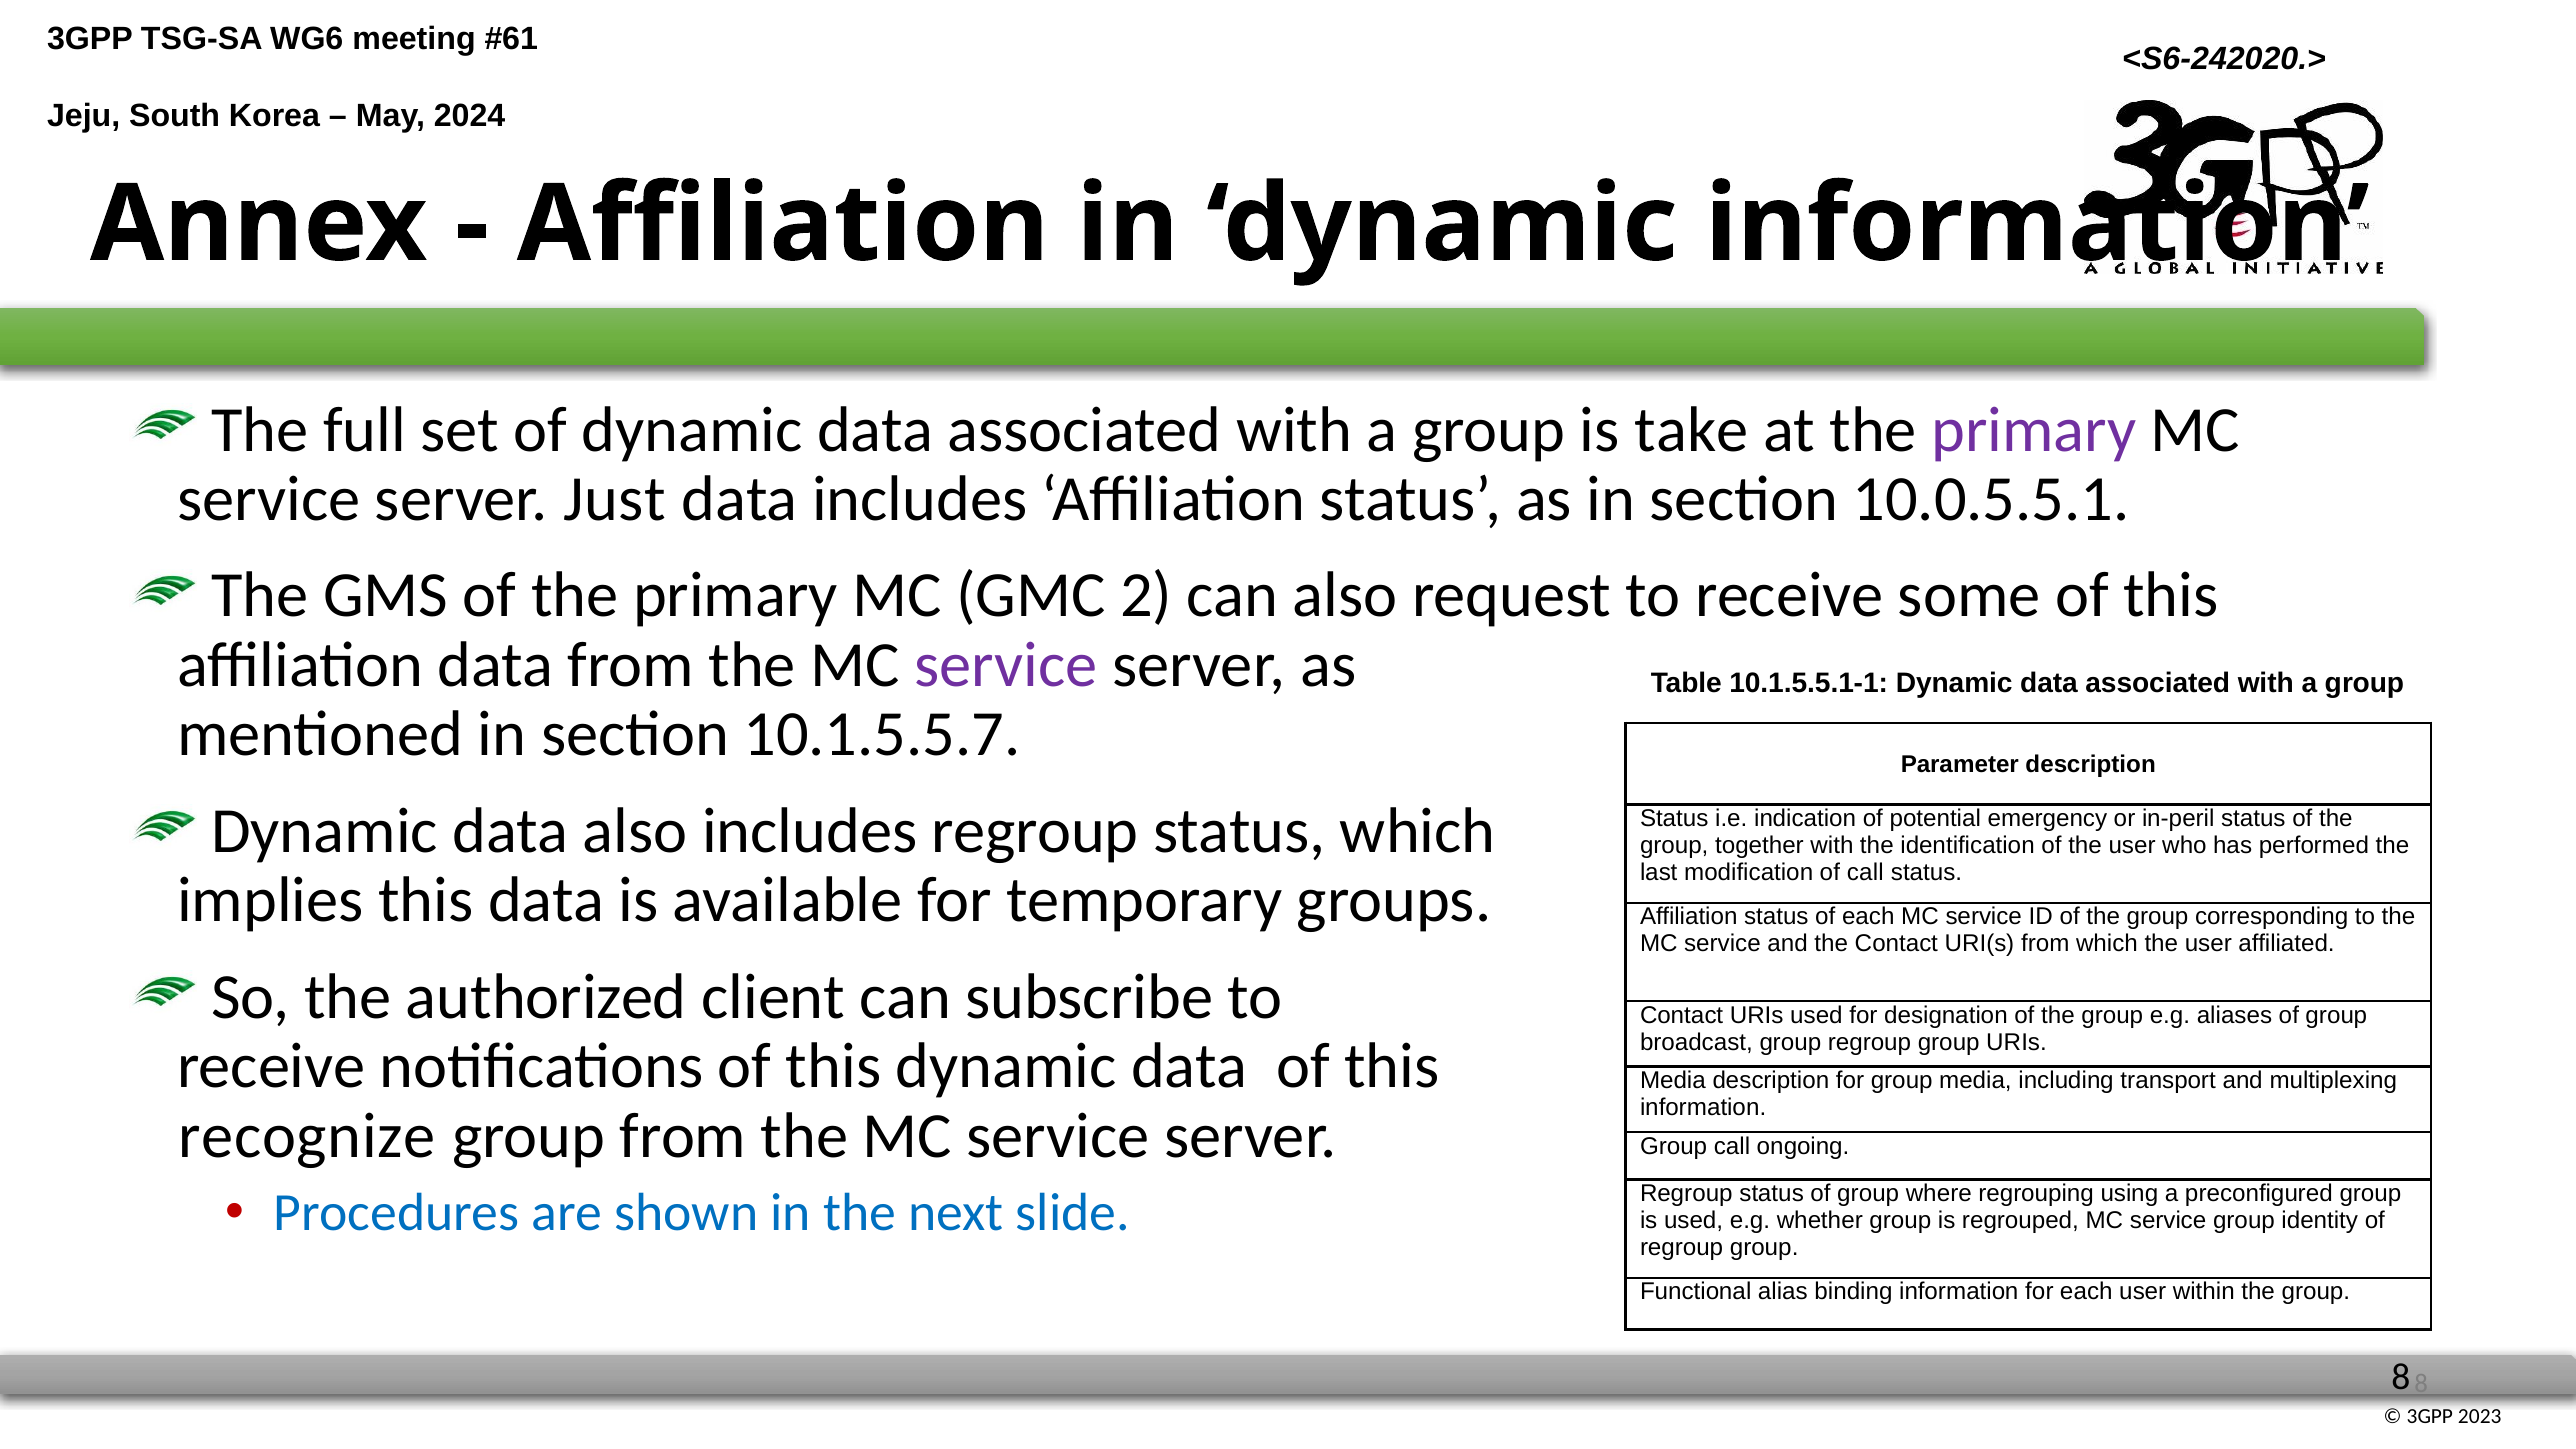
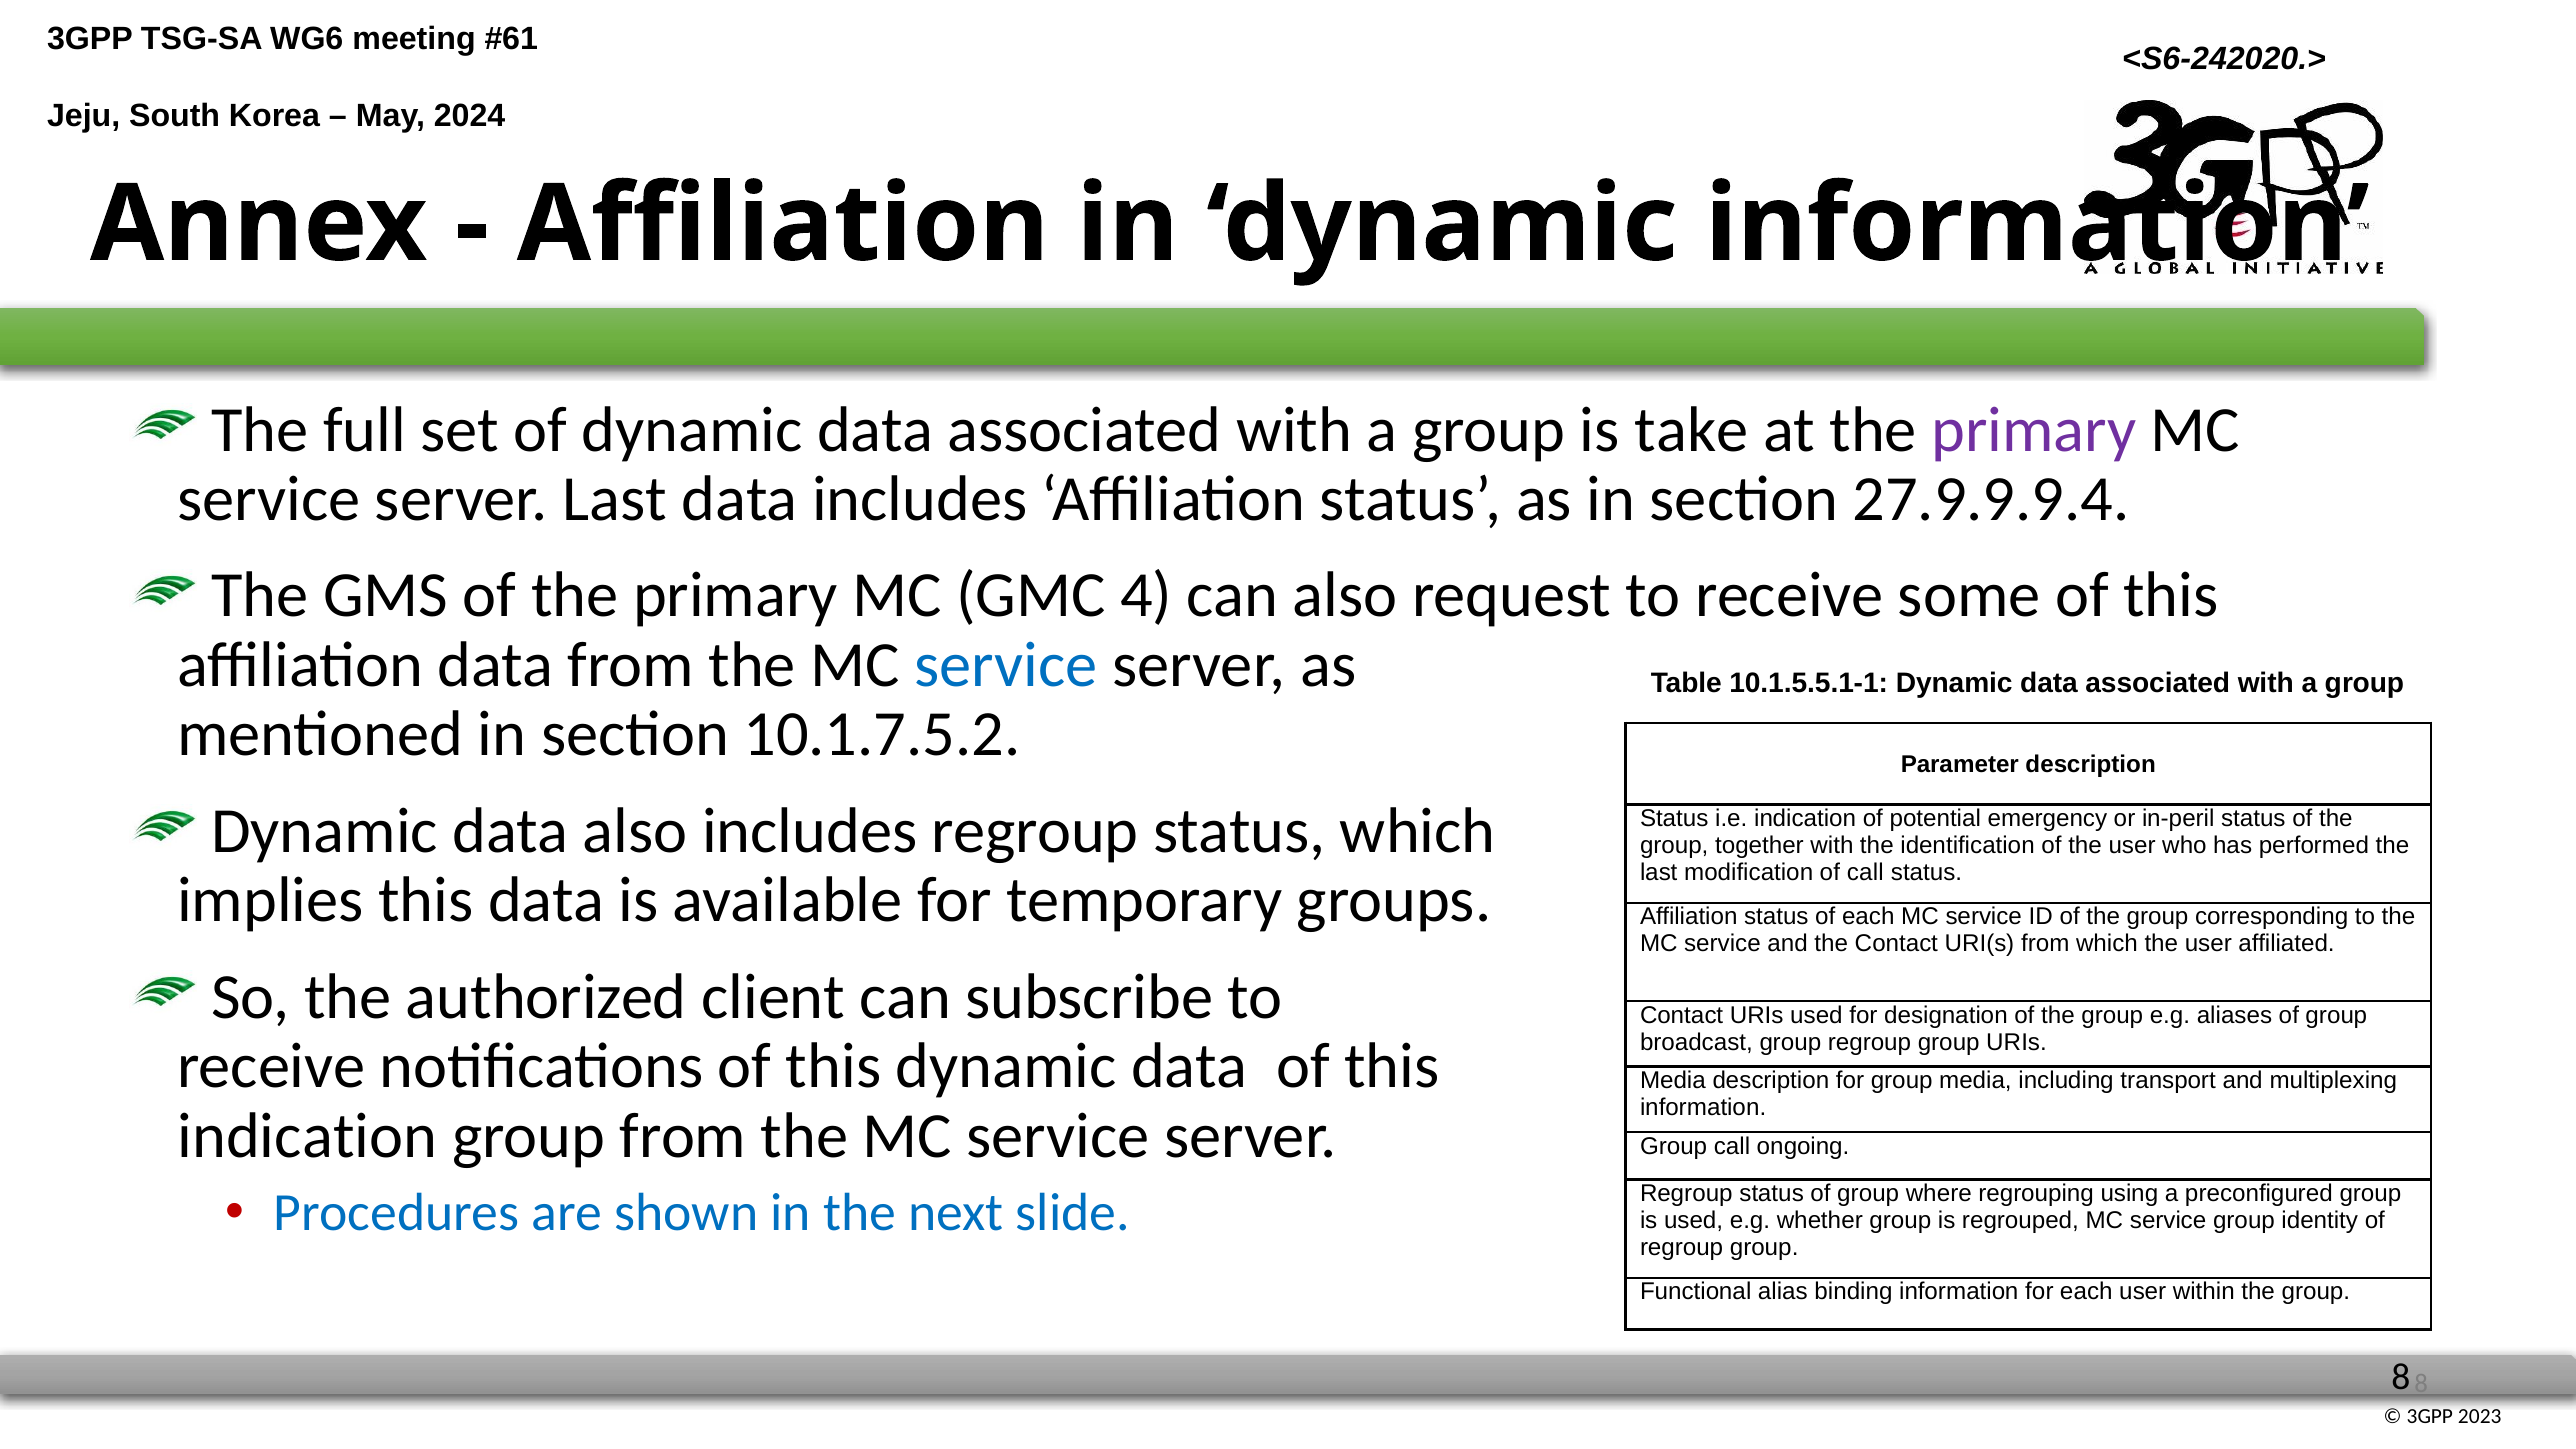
server Just: Just -> Last
10.0.5.5.1: 10.0.5.5.1 -> 27.9.9.9.4
2: 2 -> 4
service at (1006, 665) colour: purple -> blue
10.1.5.5.7: 10.1.5.5.7 -> 10.1.7.5.2
recognize at (307, 1136): recognize -> indication
